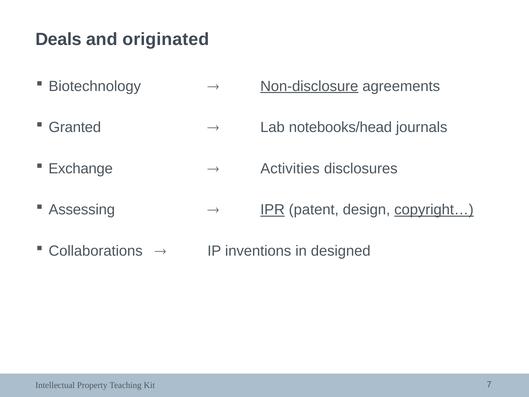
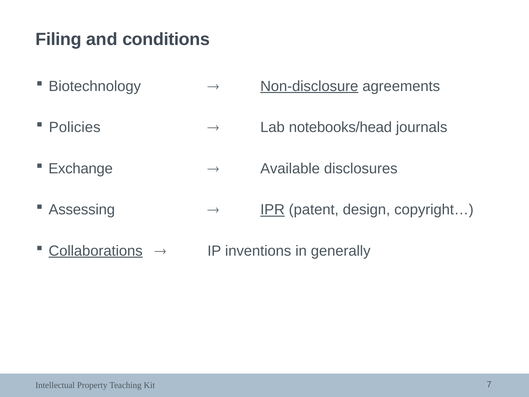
Deals: Deals -> Filing
originated: originated -> conditions
Granted: Granted -> Policies
Activities: Activities -> Available
copyright… underline: present -> none
Collaborations underline: none -> present
designed: designed -> generally
